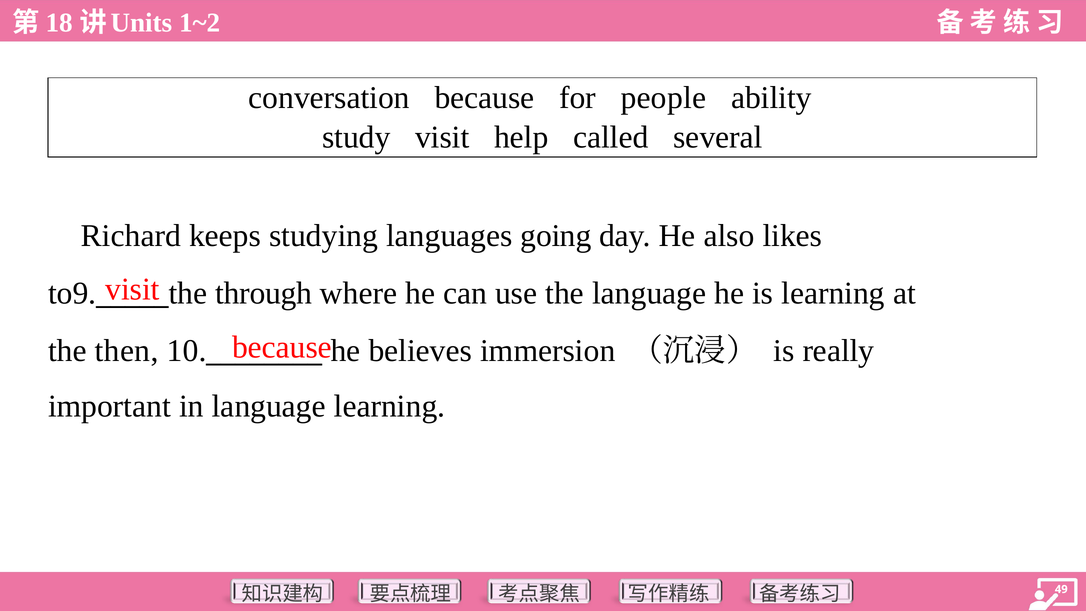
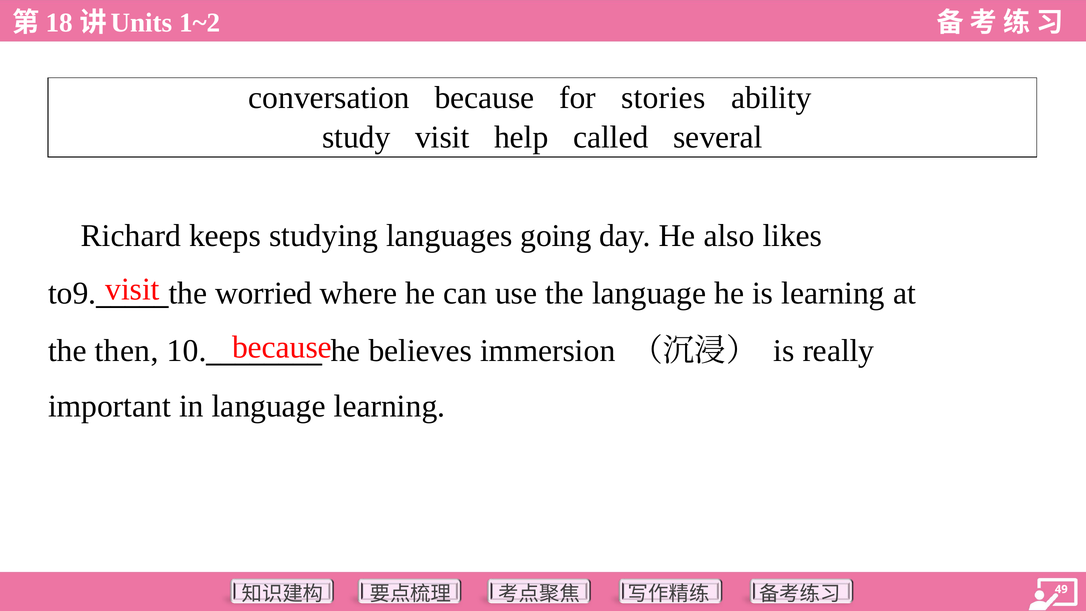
people: people -> stories
through: through -> worried
